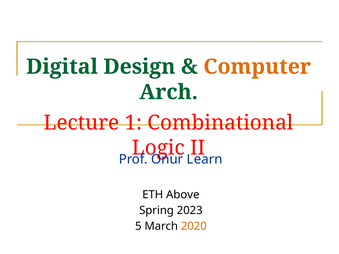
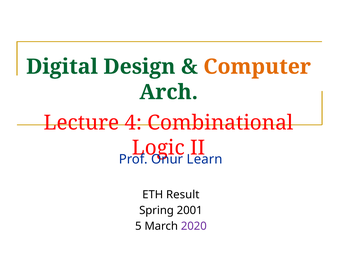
1: 1 -> 4
Above: Above -> Result
2023: 2023 -> 2001
2020 colour: orange -> purple
